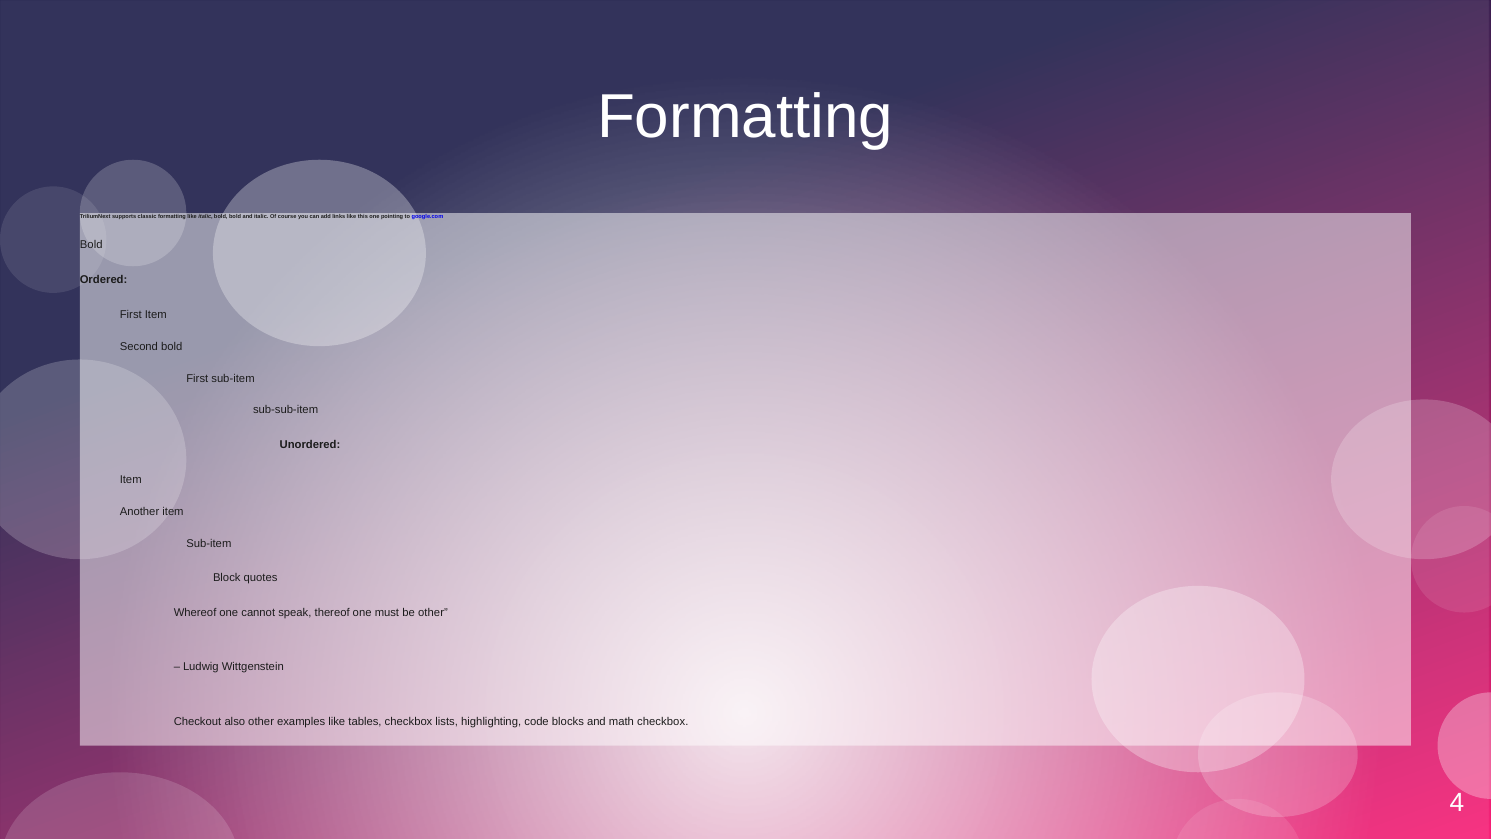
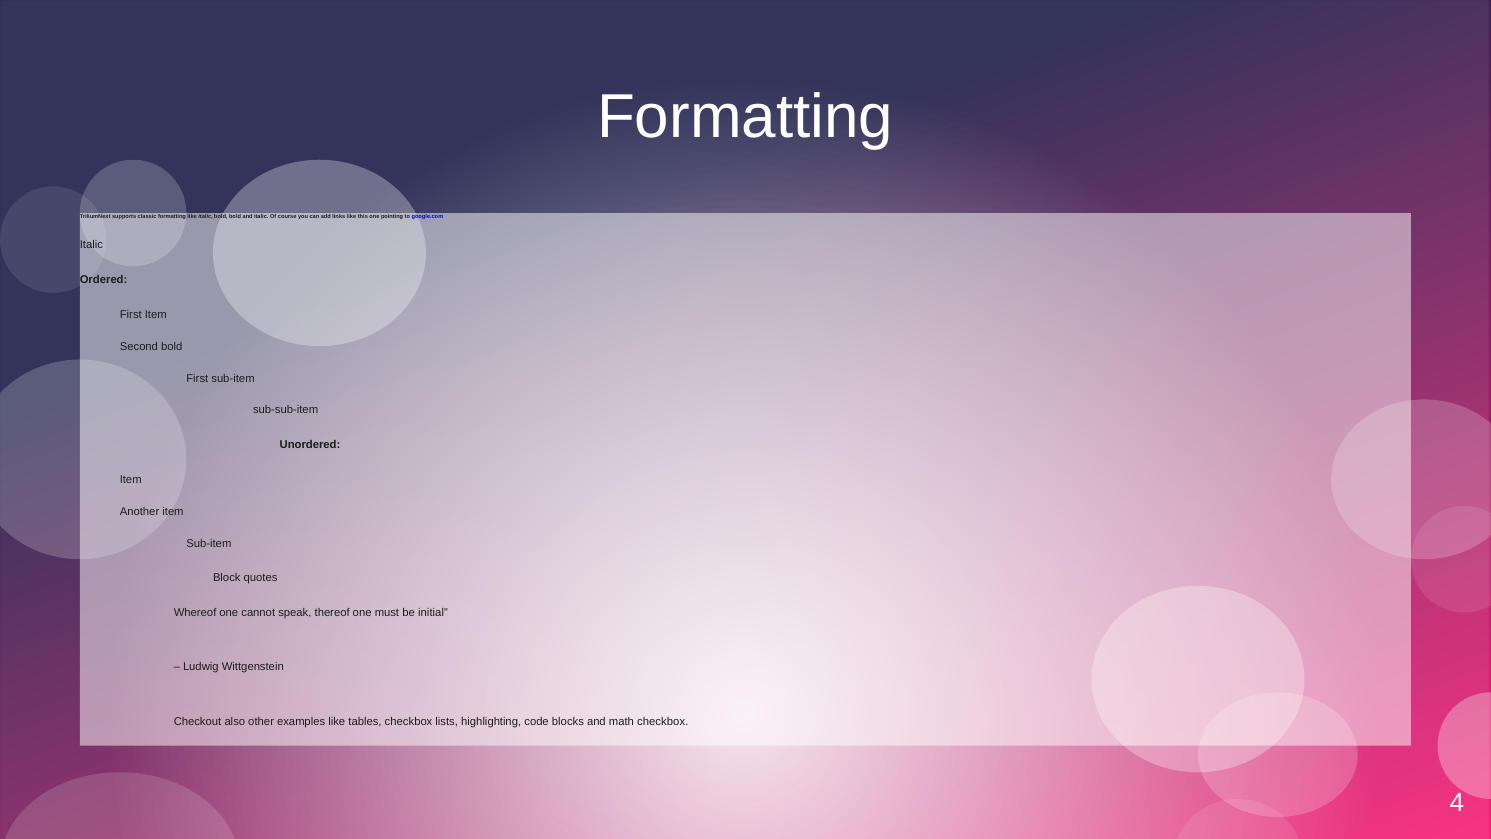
Bold at (91, 245): Bold -> Italic
be other: other -> initial
